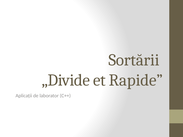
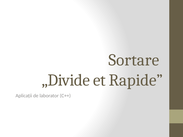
Sortării: Sortării -> Sortare
